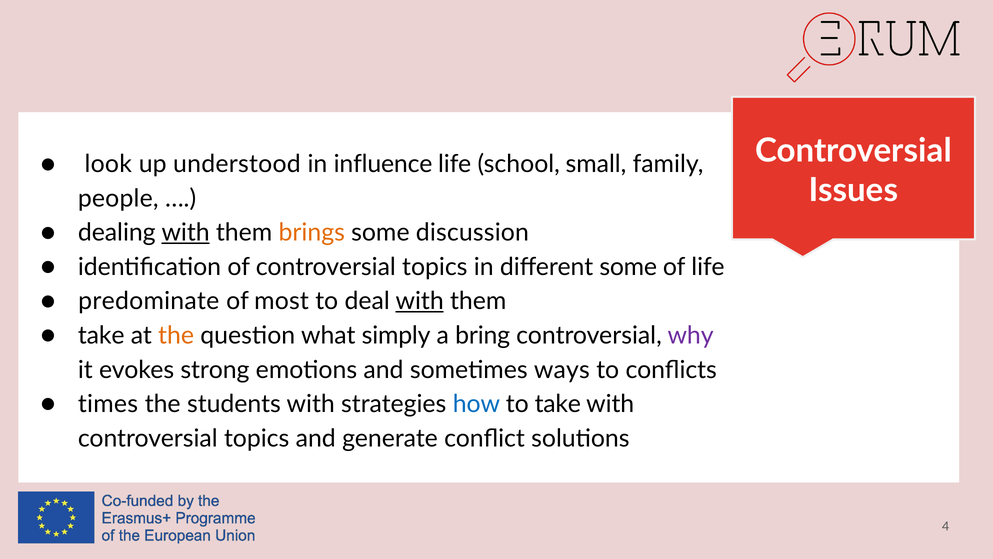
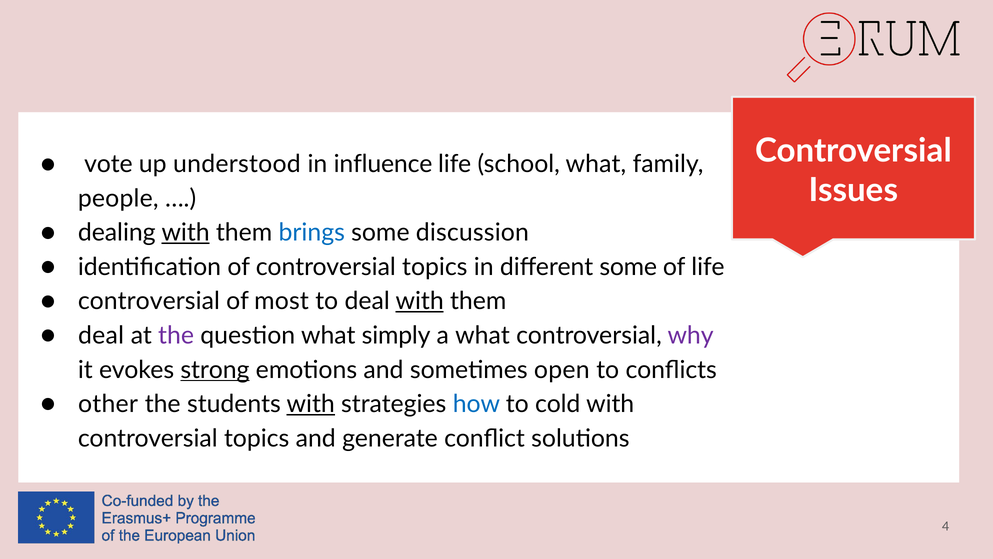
look: look -> vote
school small: small -> what
brings colour: orange -> blue
predominate at (149, 301): predominate -> controversial
take at (101, 335): take -> deal
the at (176, 335) colour: orange -> purple
a bring: bring -> what
strong underline: none -> present
ways: ways -> open
times: times -> other
with at (311, 404) underline: none -> present
to take: take -> cold
